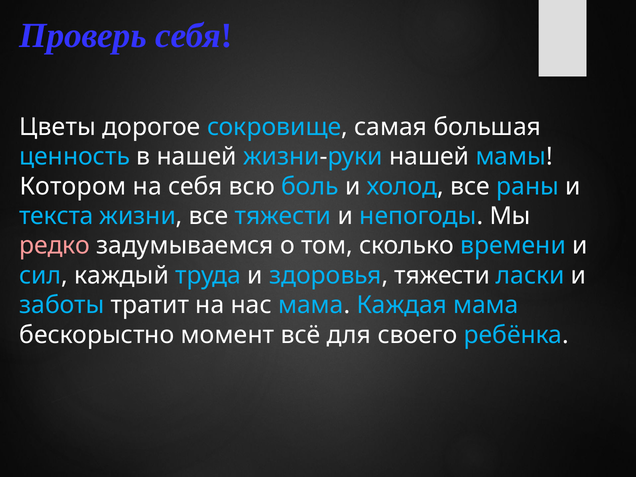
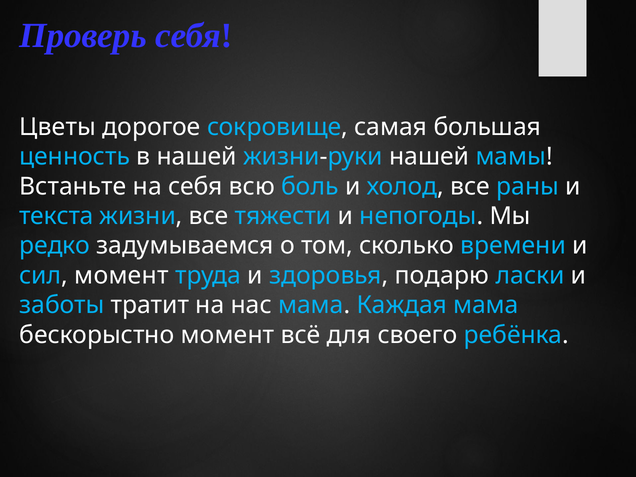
Котором: Котором -> Встаньте
редко colour: pink -> light blue
сил каждый: каждый -> момент
здоровья тяжести: тяжести -> подарю
